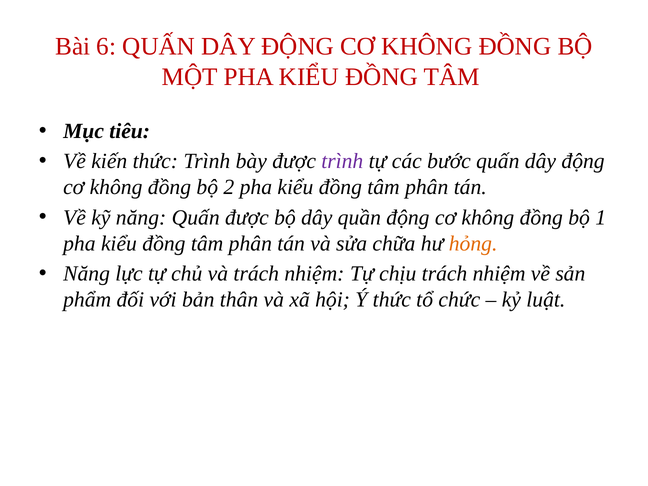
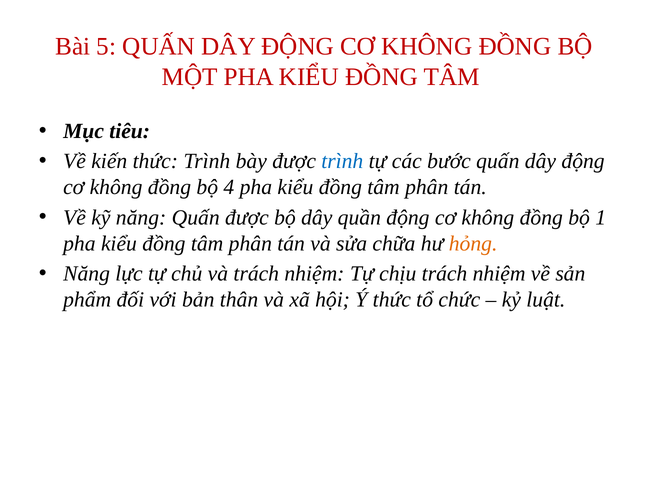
6: 6 -> 5
trình at (342, 161) colour: purple -> blue
2: 2 -> 4
